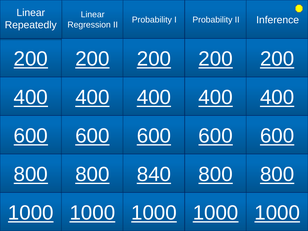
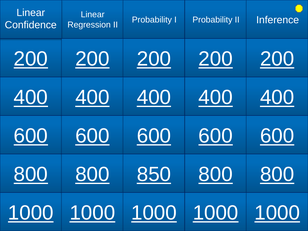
Repeatedly: Repeatedly -> Confidence
840: 840 -> 850
